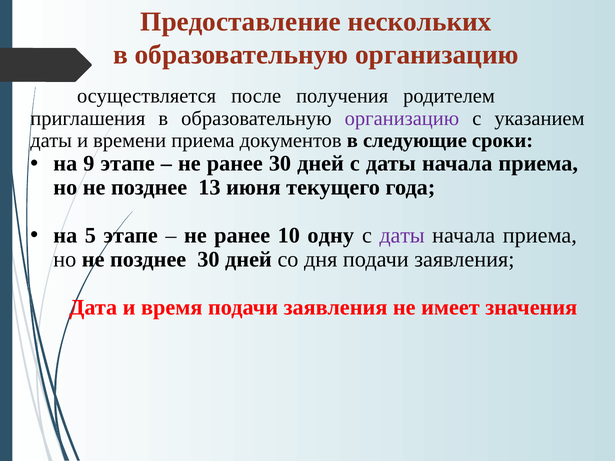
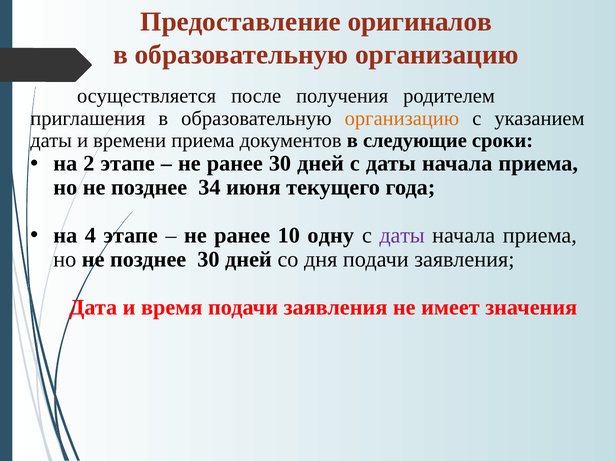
нескольких: нескольких -> оригиналов
организацию at (402, 118) colour: purple -> orange
9: 9 -> 2
13: 13 -> 34
5: 5 -> 4
